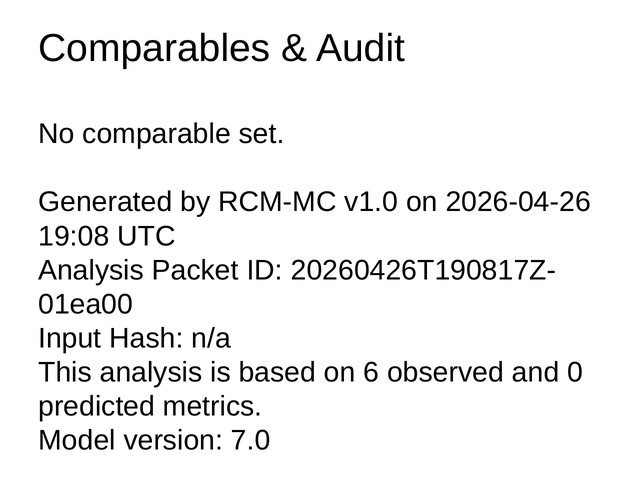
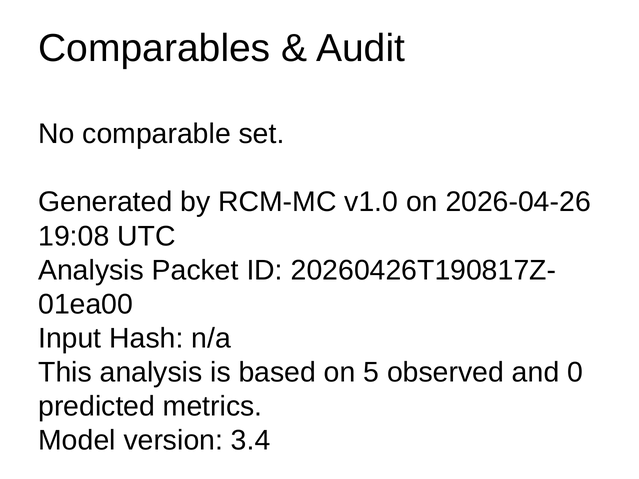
6: 6 -> 5
7.0: 7.0 -> 3.4
